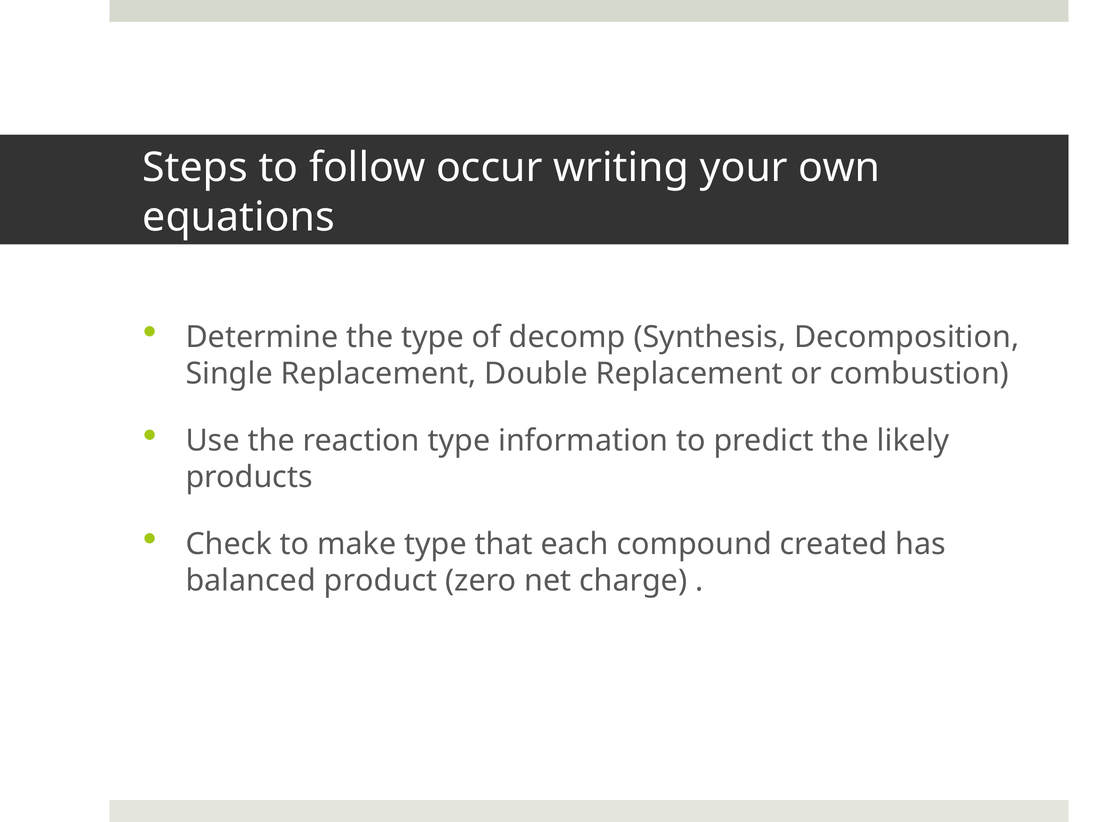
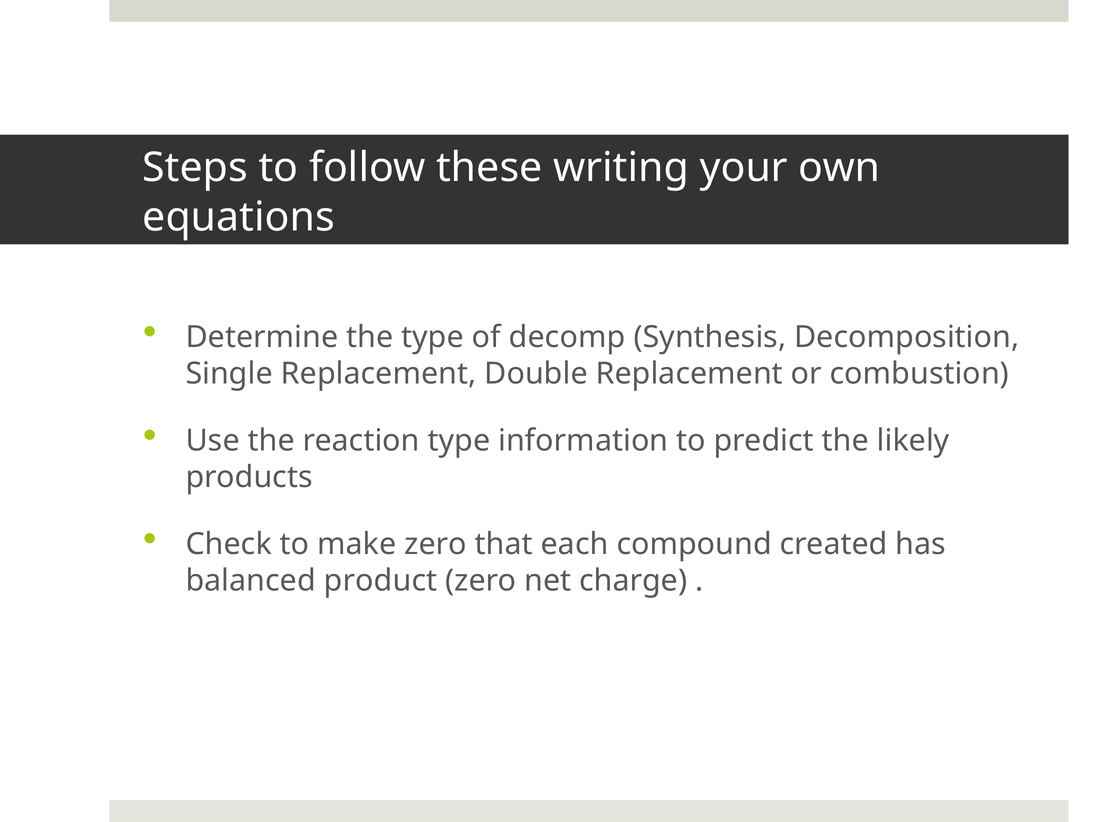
occur: occur -> these
make type: type -> zero
